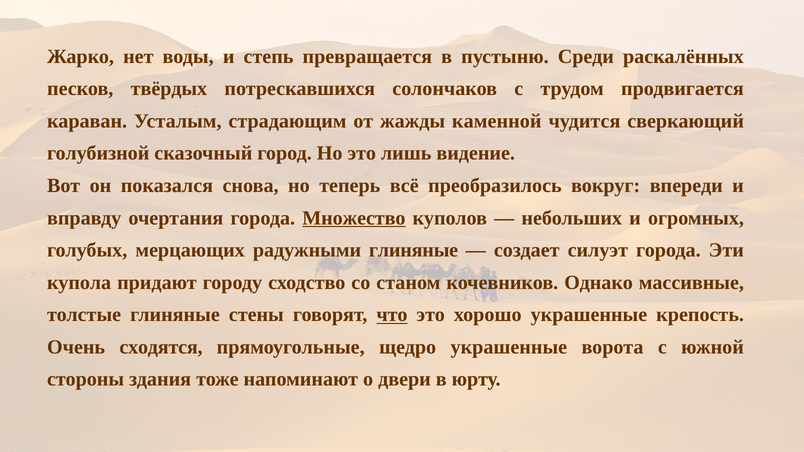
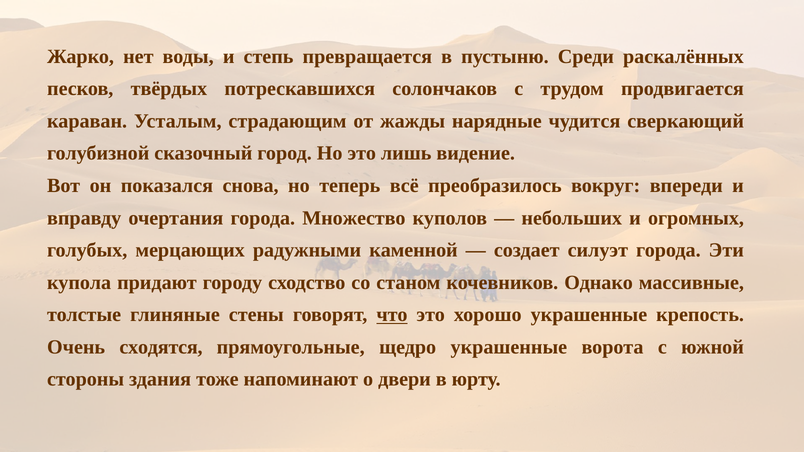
каменной: каменной -> нарядные
Множество underline: present -> none
радужными глиняные: глиняные -> каменной
